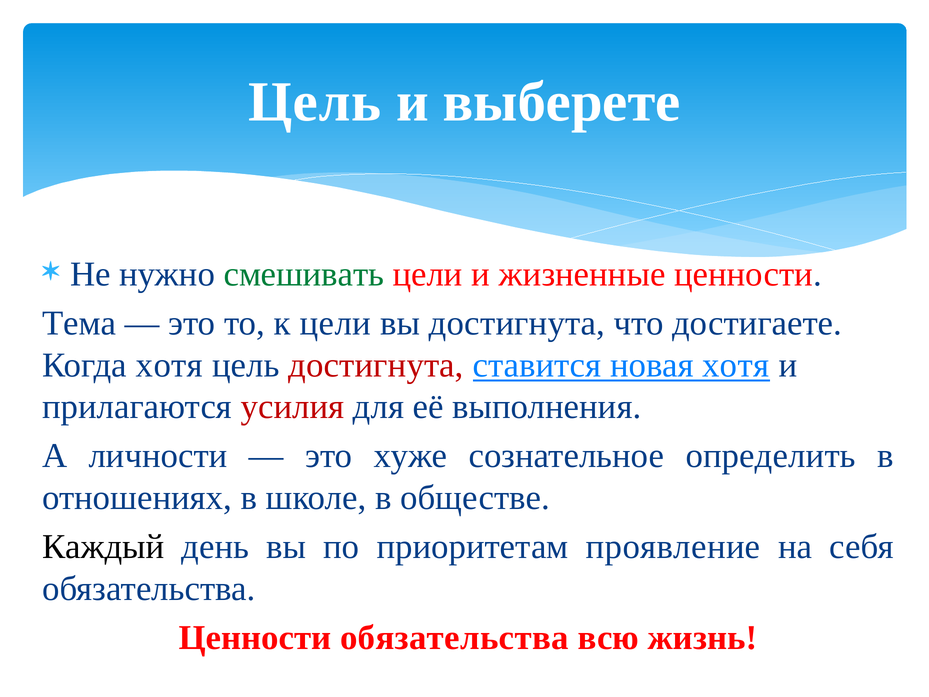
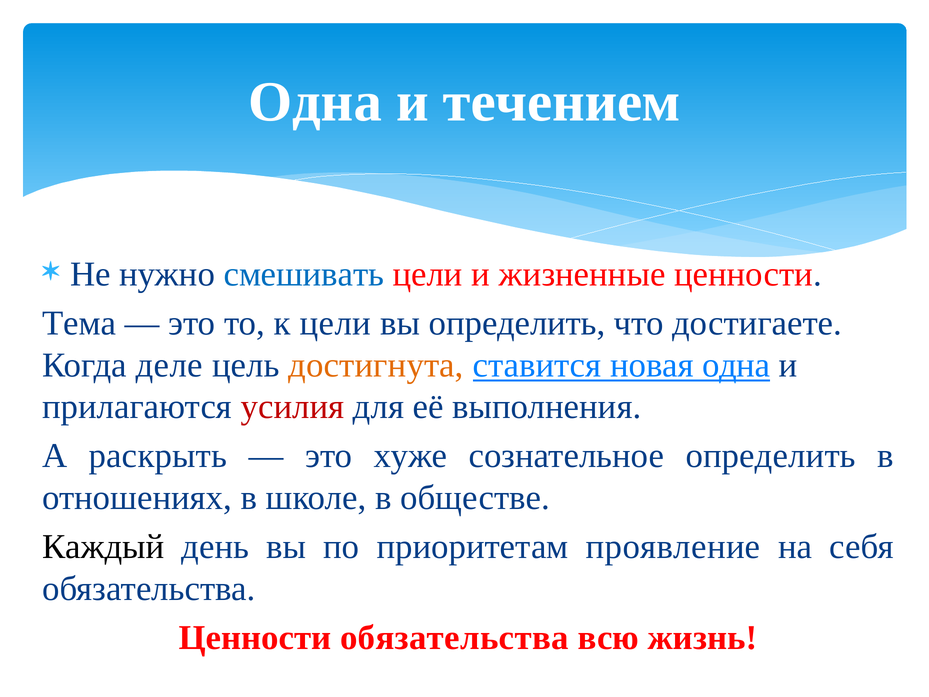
Цель at (315, 102): Цель -> Одна
выберете: выберете -> течением
смешивать colour: green -> blue
вы достигнута: достигнута -> определить
Когда хотя: хотя -> деле
достигнута at (376, 365) colour: red -> orange
новая хотя: хотя -> одна
личности: личности -> раскрыть
